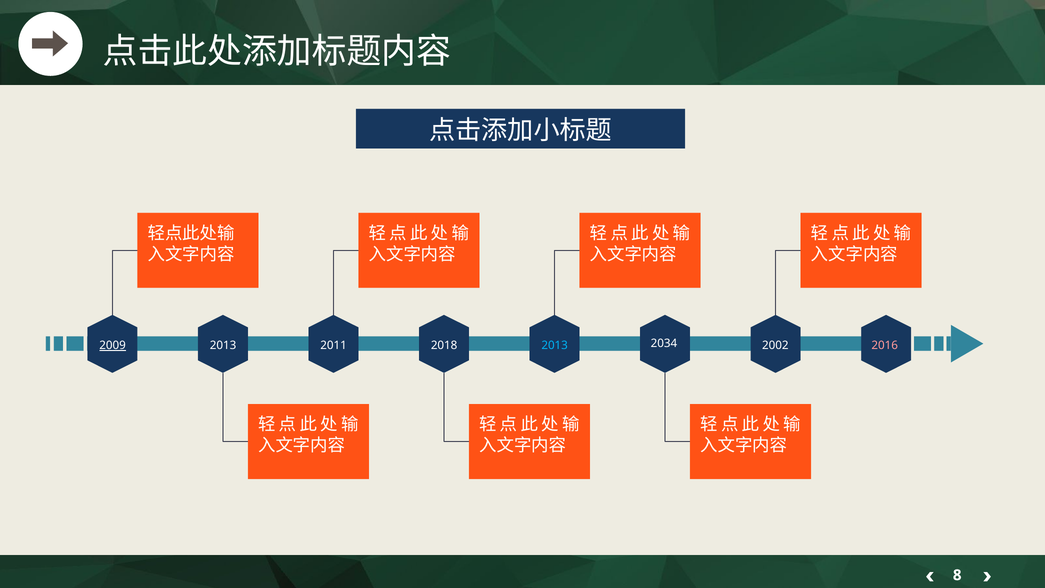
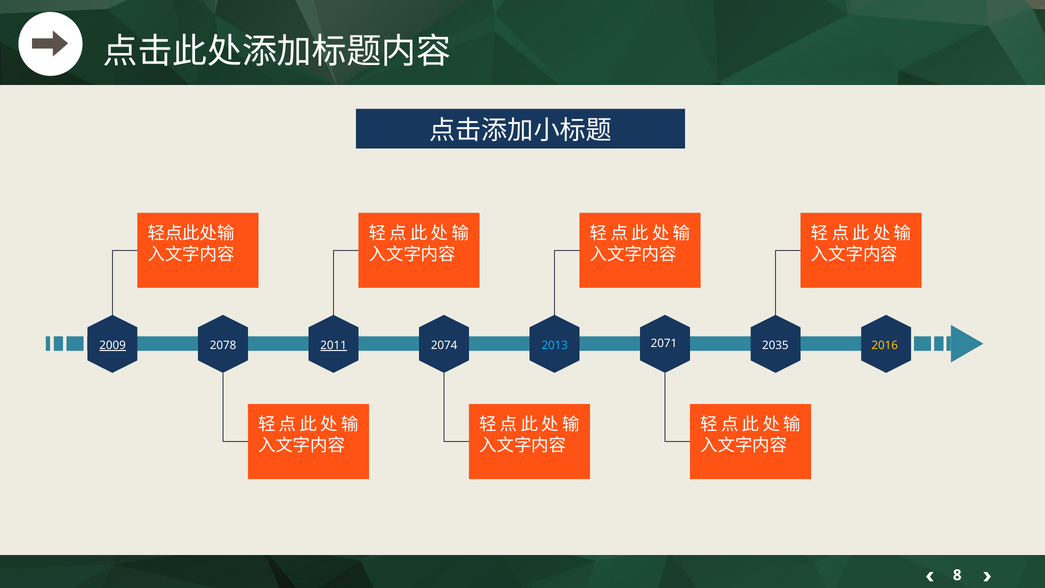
2034: 2034 -> 2071
2013 at (223, 345): 2013 -> 2078
2011 underline: none -> present
2018: 2018 -> 2074
2002: 2002 -> 2035
2016 colour: pink -> yellow
